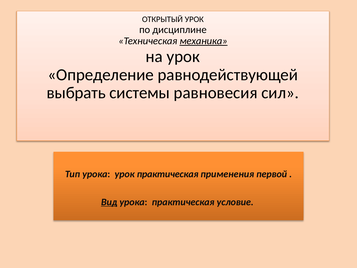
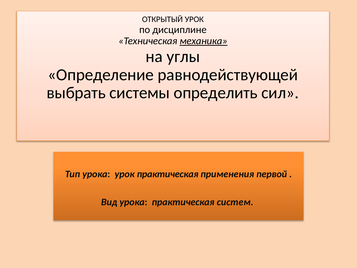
на урок: урок -> углы
равновесия: равновесия -> определить
Вид underline: present -> none
условие: условие -> систем
